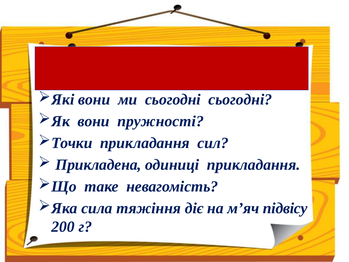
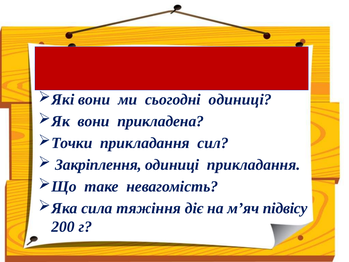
сьогодні сьогодні: сьогодні -> одиниці
пружності: пружності -> прикладена
Прикладена at (98, 165): Прикладена -> Закріплення
